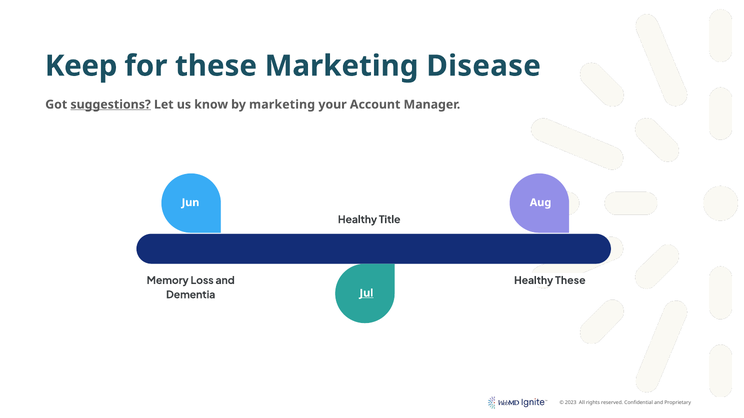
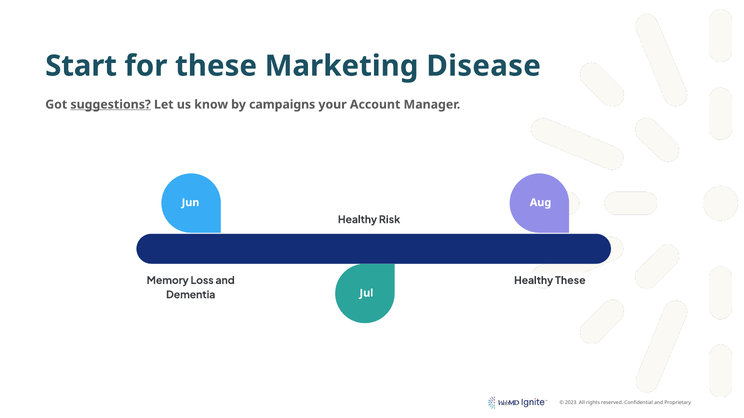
Keep: Keep -> Start
by marketing: marketing -> campaigns
Title: Title -> Risk
Jul underline: present -> none
